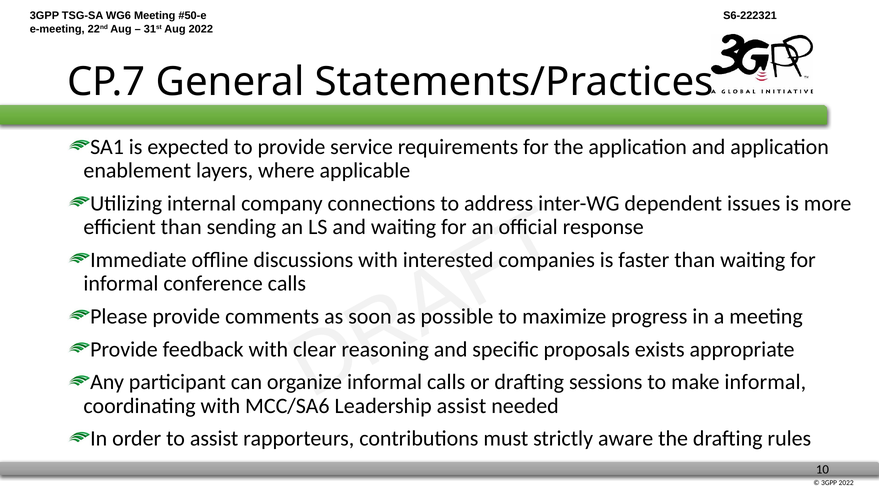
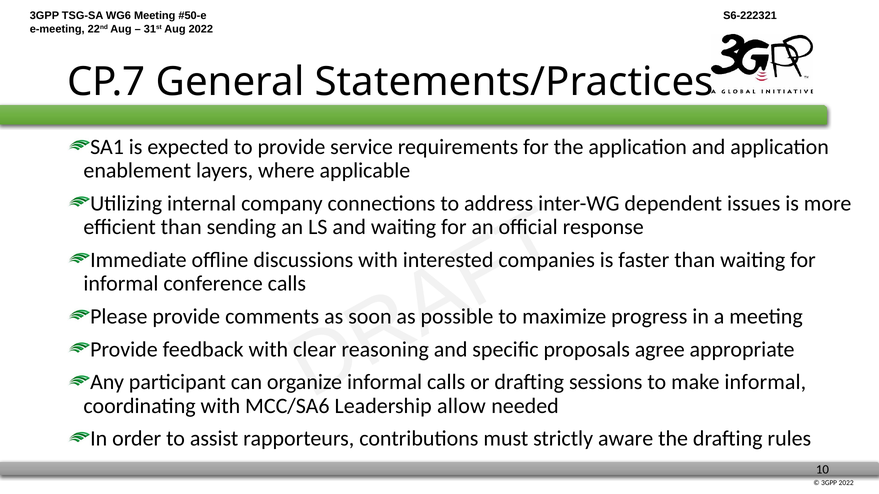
exists: exists -> agree
assist at (461, 406): assist -> allow
